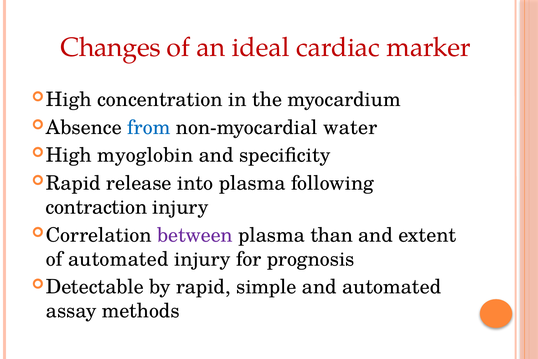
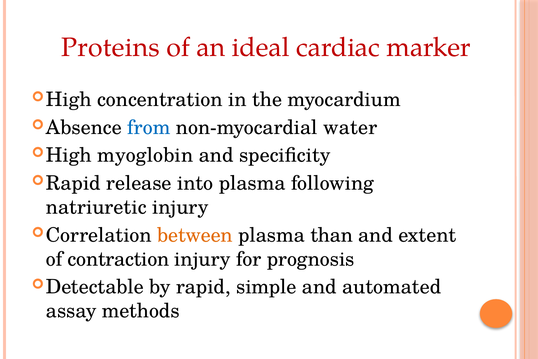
Changes: Changes -> Proteins
contraction: contraction -> natriuretic
between colour: purple -> orange
of automated: automated -> contraction
